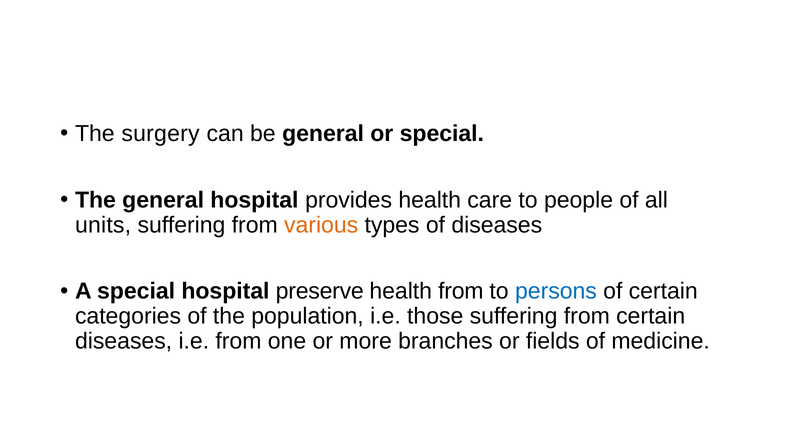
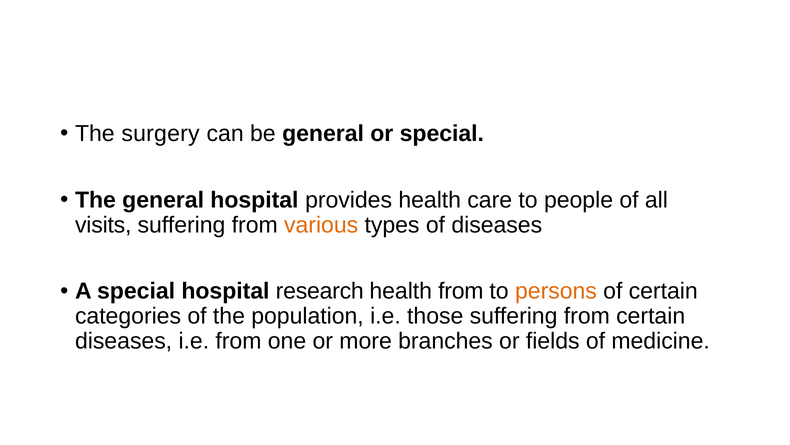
units: units -> visits
preserve: preserve -> research
persons colour: blue -> orange
